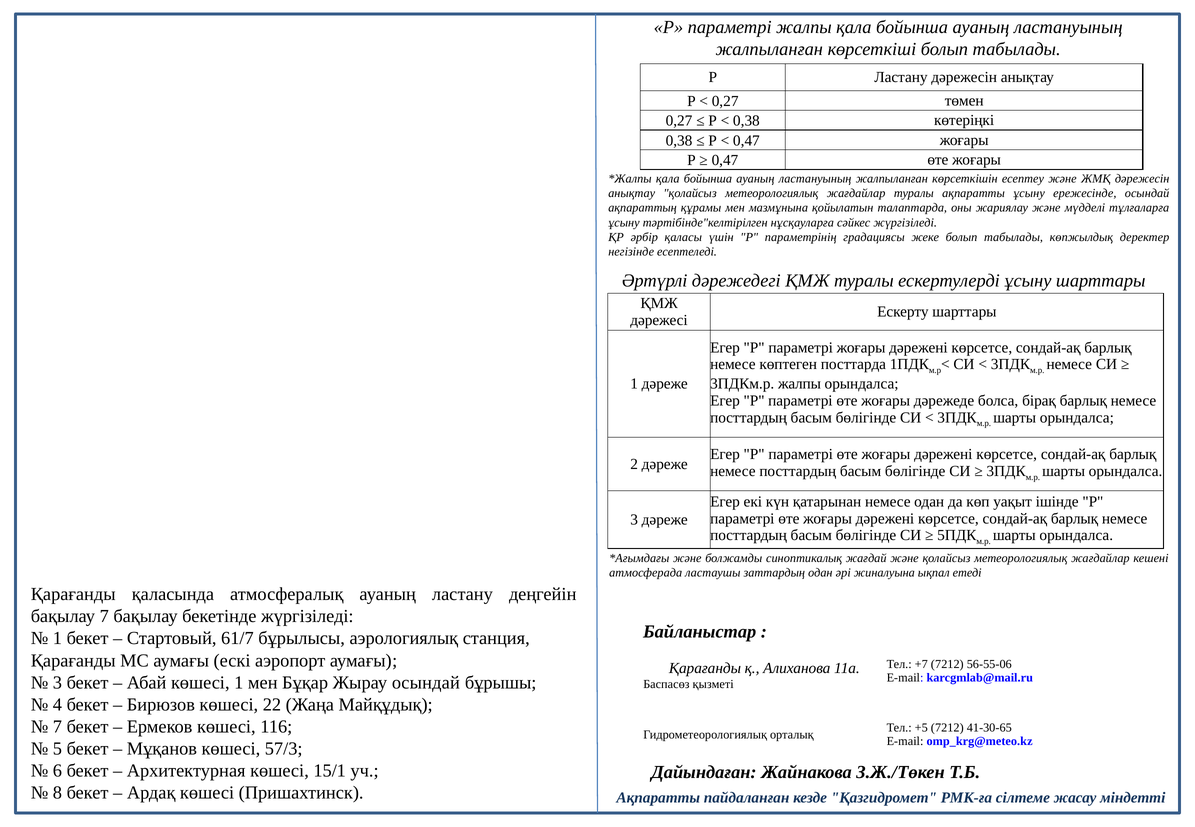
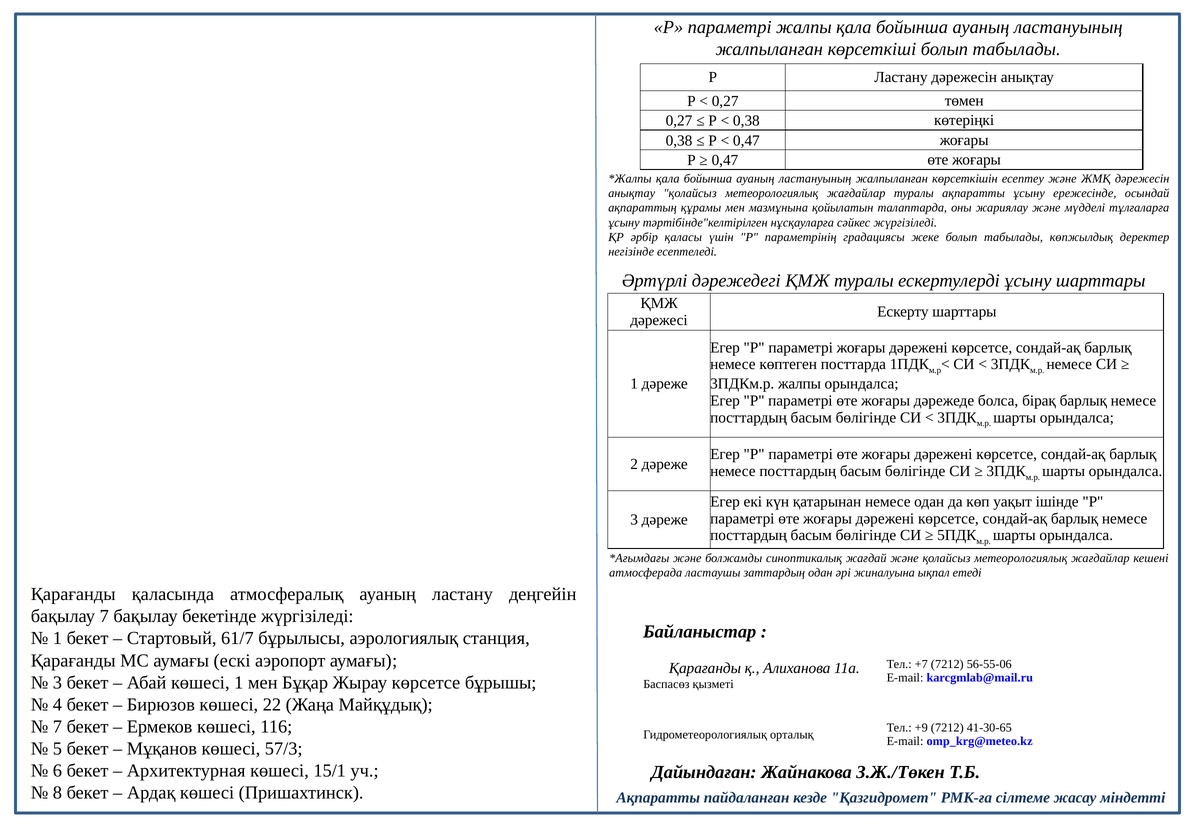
Жырау осындай: осындай -> көрсетсе
+5: +5 -> +9
